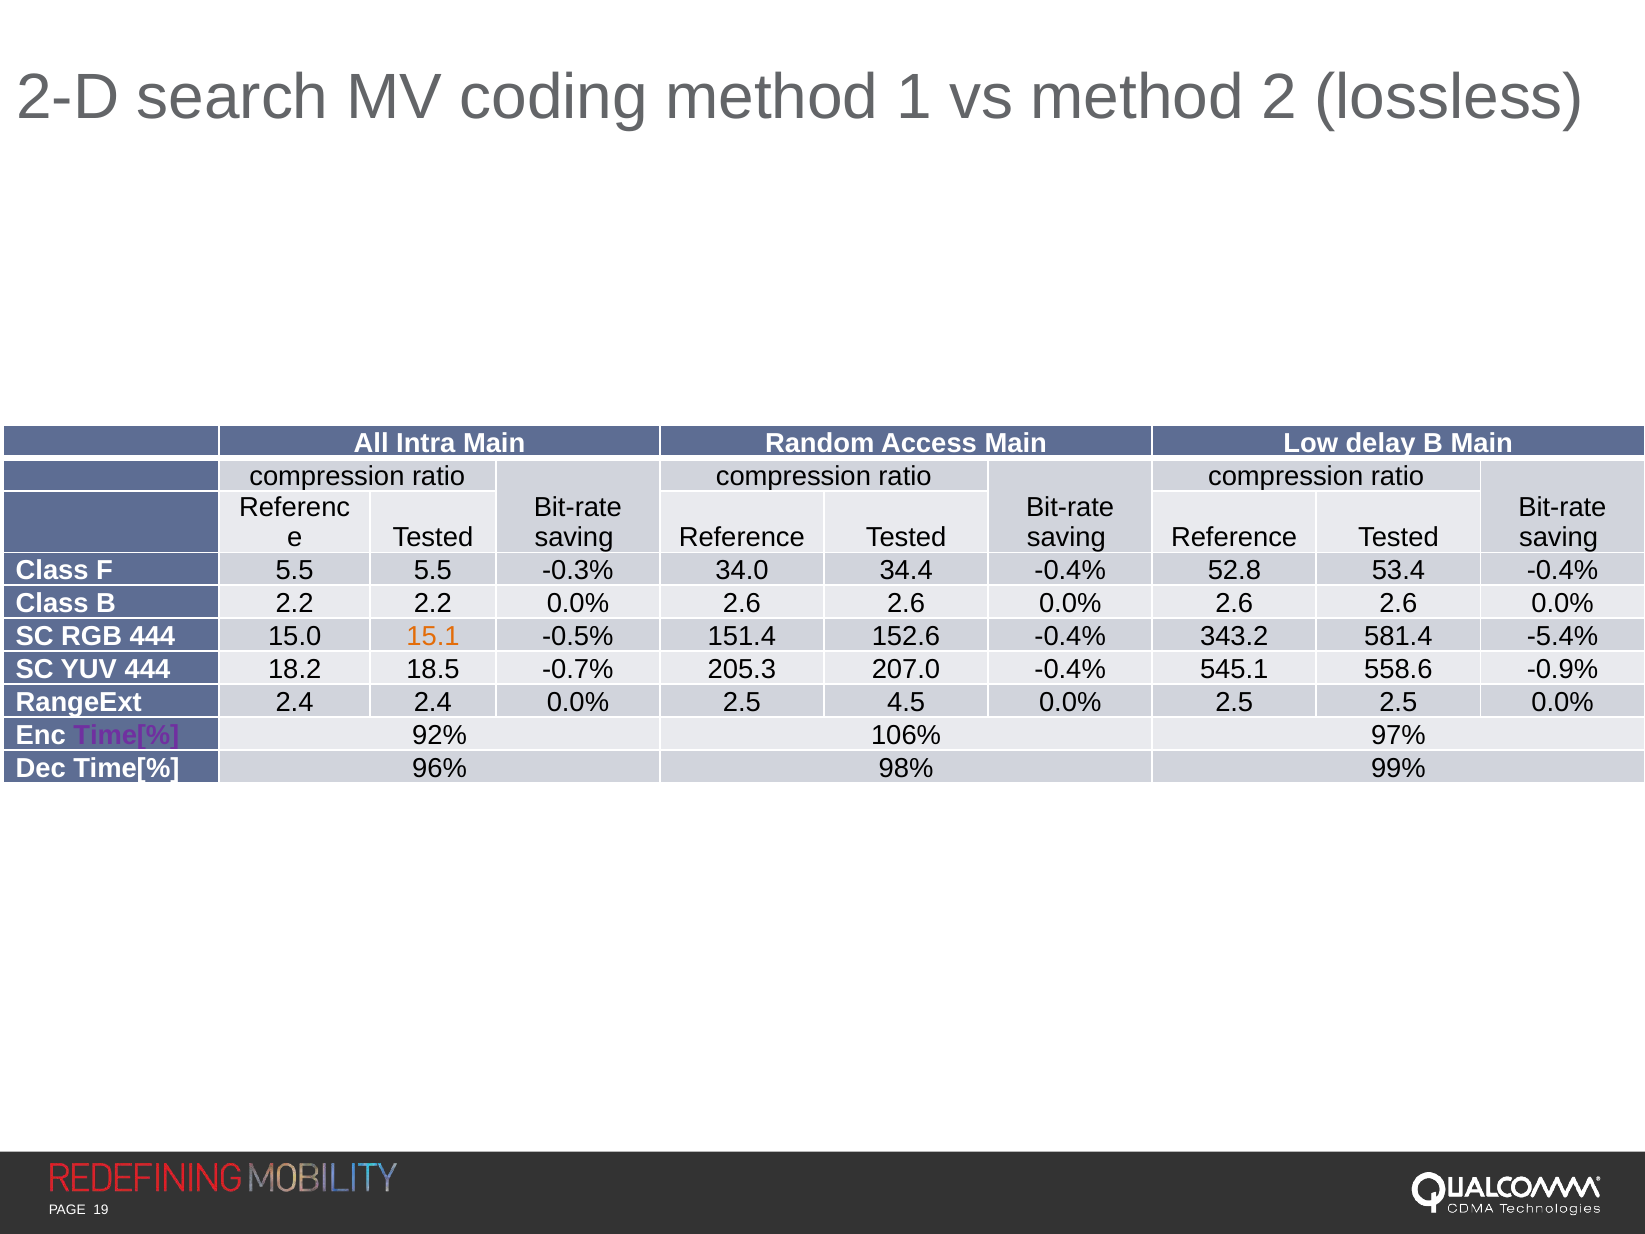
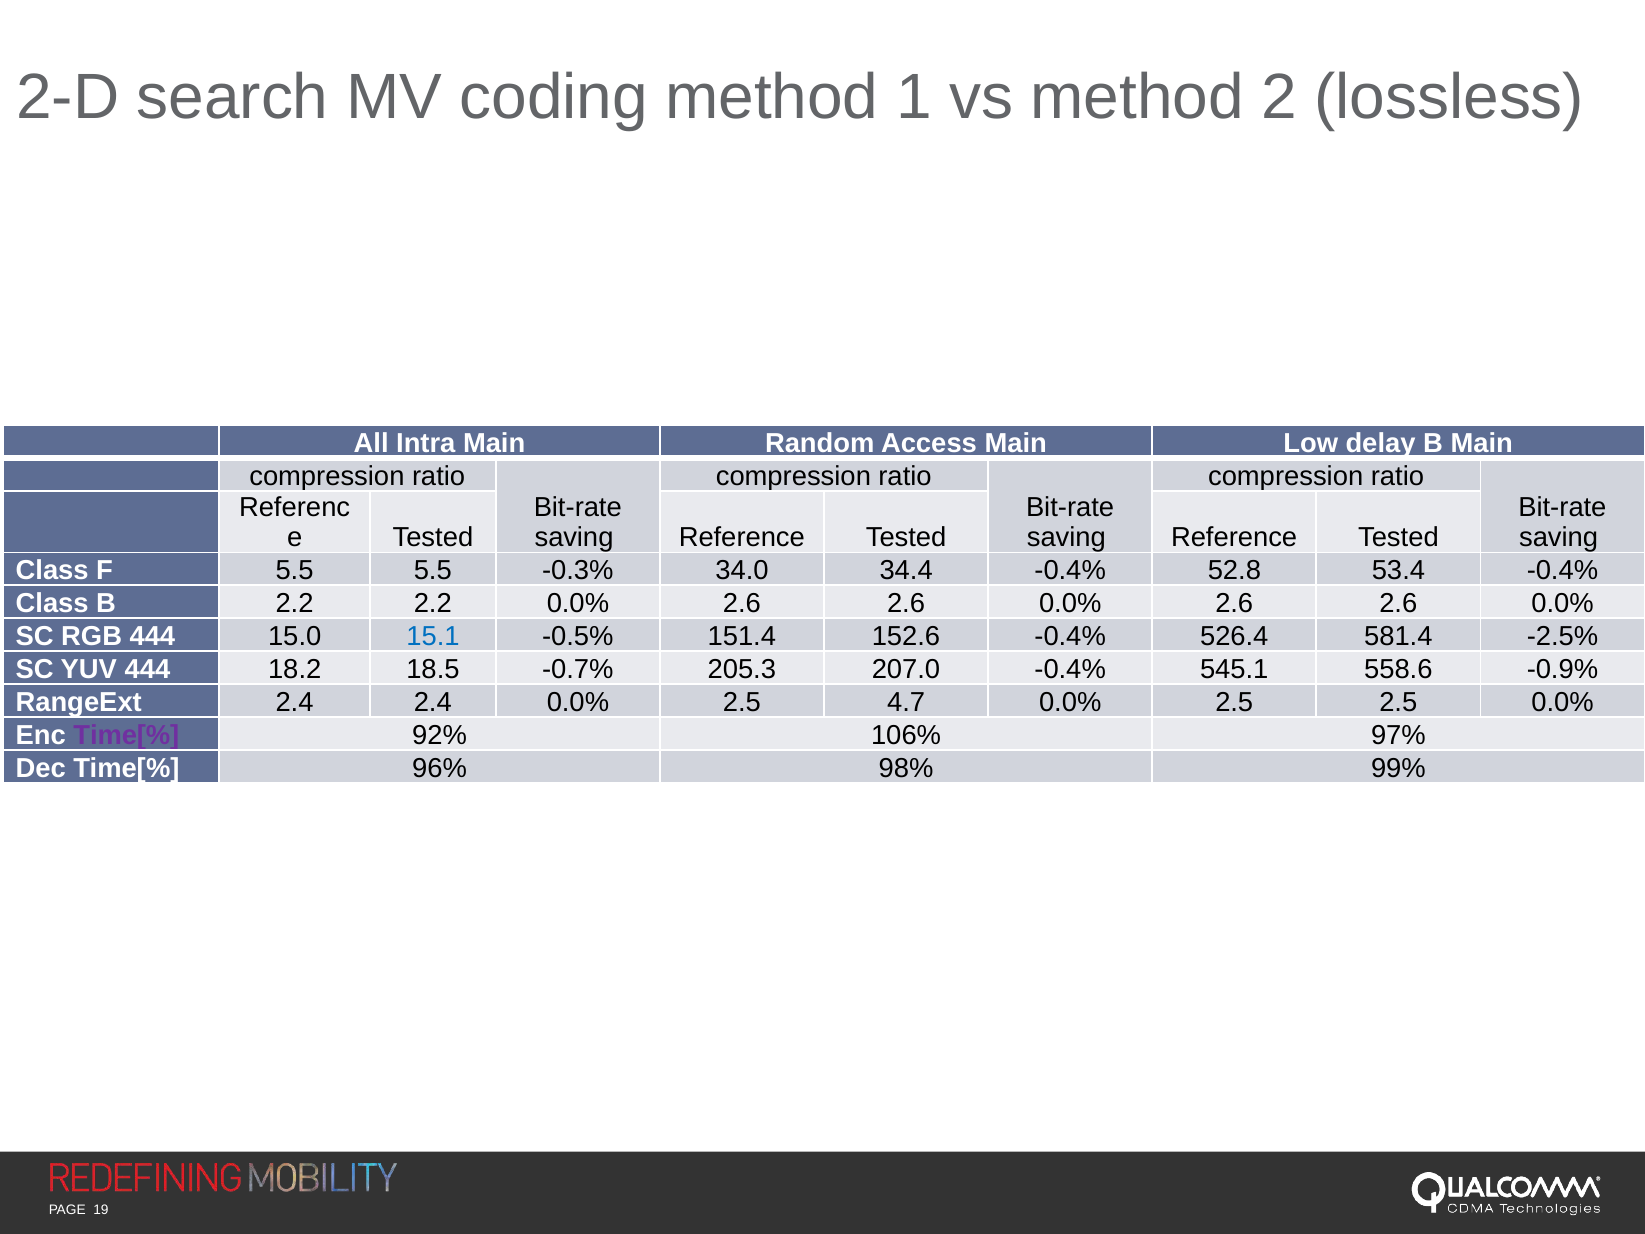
15.1 colour: orange -> blue
343.2: 343.2 -> 526.4
-5.4%: -5.4% -> -2.5%
4.5: 4.5 -> 4.7
